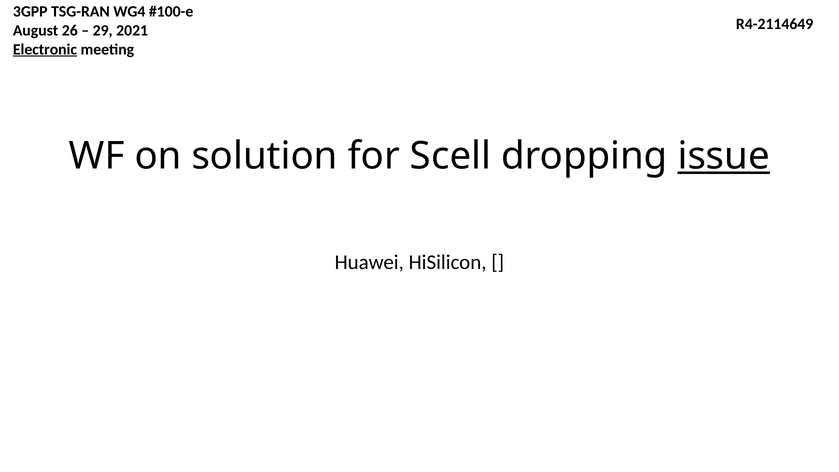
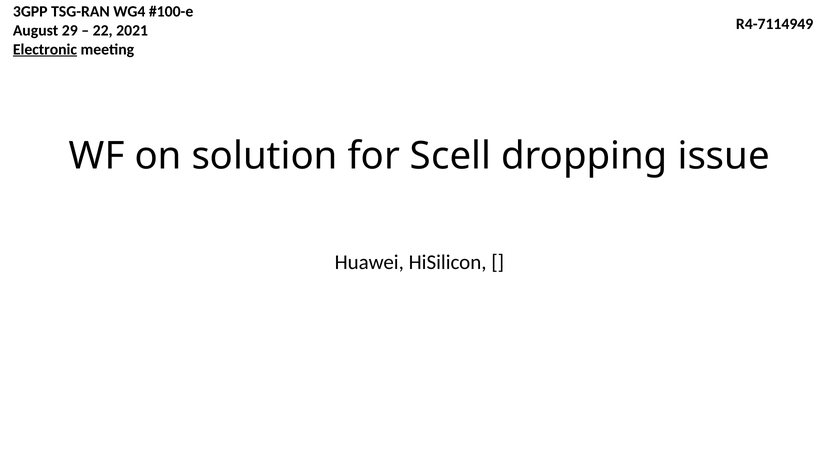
R4-2114649: R4-2114649 -> R4-7114949
26: 26 -> 29
29: 29 -> 22
issue underline: present -> none
